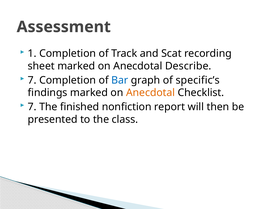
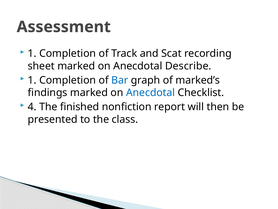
7 at (32, 80): 7 -> 1
specific’s: specific’s -> marked’s
Anecdotal at (151, 93) colour: orange -> blue
7 at (32, 107): 7 -> 4
